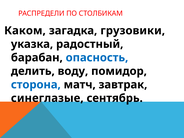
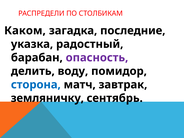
грузовики: грузовики -> последние
опасность colour: blue -> purple
синеглазые: синеглазые -> земляничку
